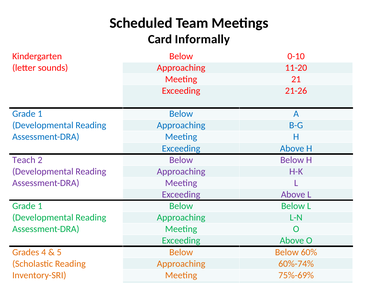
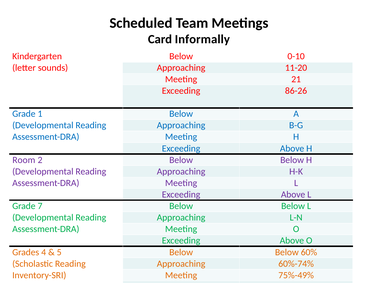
21-26: 21-26 -> 86-26
Teach: Teach -> Room
1 at (40, 206): 1 -> 7
75%-69%: 75%-69% -> 75%-49%
